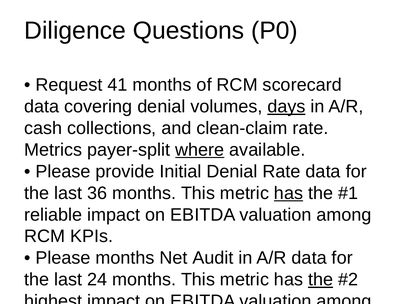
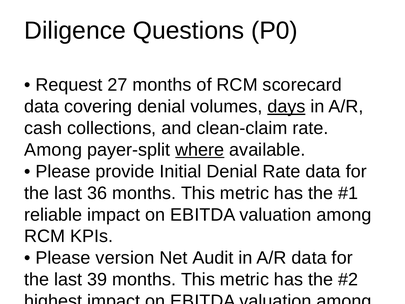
41: 41 -> 27
Metrics at (53, 150): Metrics -> Among
has at (289, 193) underline: present -> none
Please months: months -> version
24: 24 -> 39
the at (321, 279) underline: present -> none
